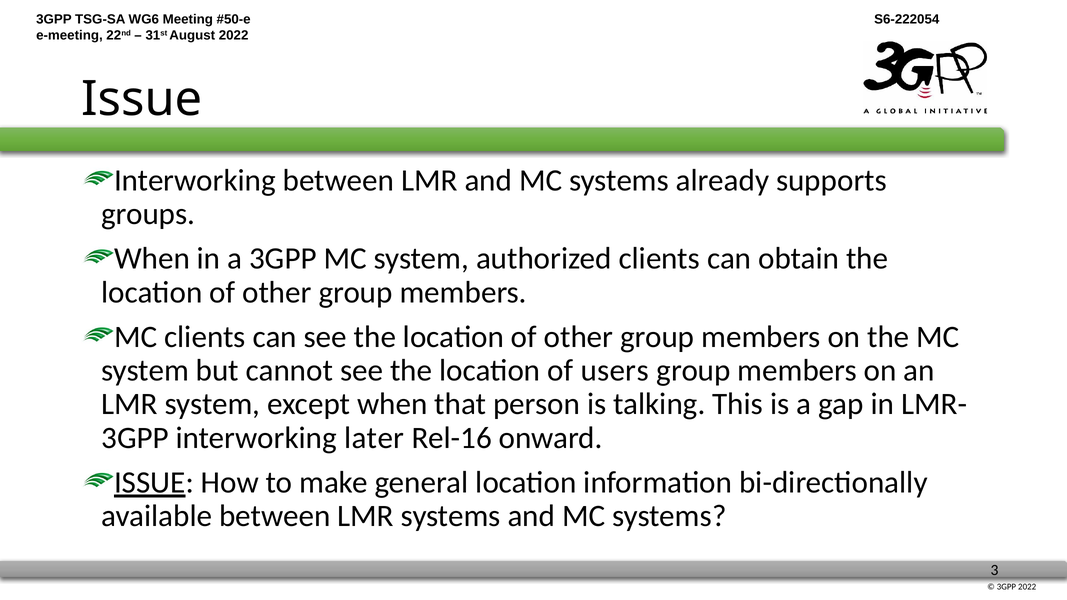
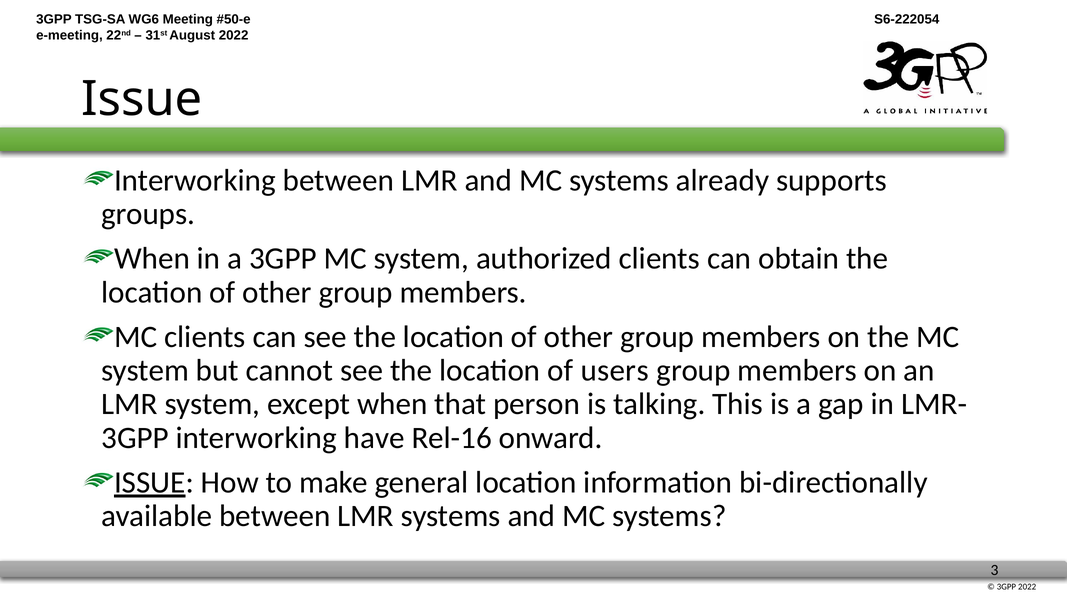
later: later -> have
